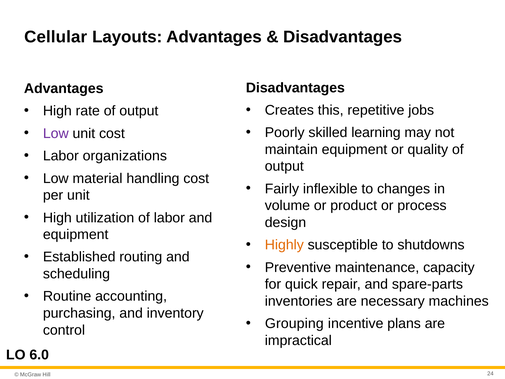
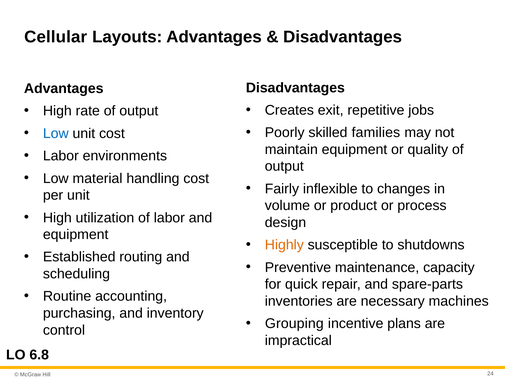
this: this -> exit
learning: learning -> families
Low at (56, 133) colour: purple -> blue
organizations: organizations -> environments
6.0: 6.0 -> 6.8
